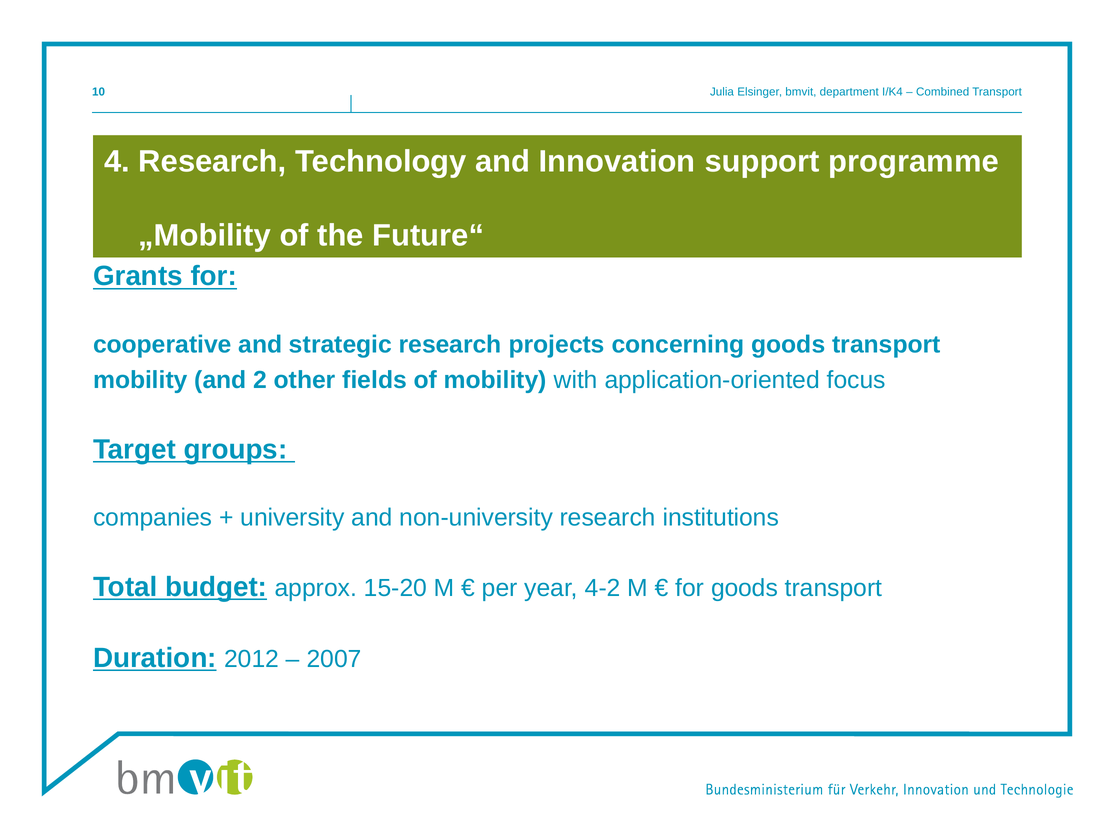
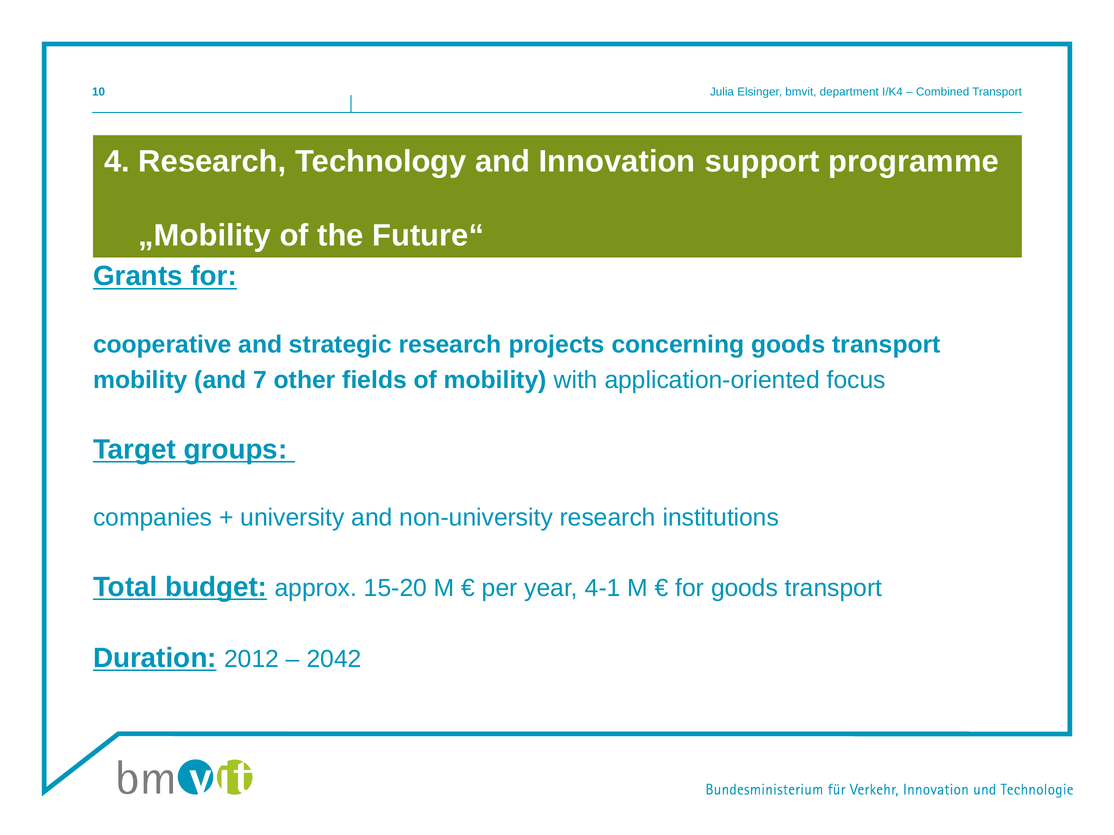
2: 2 -> 7
4-2: 4-2 -> 4-1
2007: 2007 -> 2042
